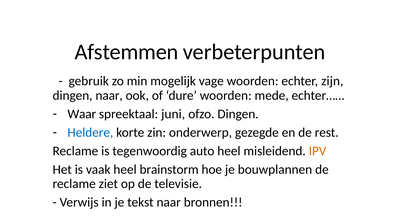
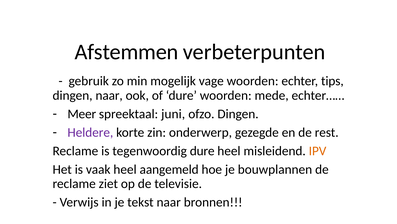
zijn: zijn -> tips
Waar: Waar -> Meer
Heldere colour: blue -> purple
tegenwoordig auto: auto -> dure
brainstorm: brainstorm -> aangemeld
